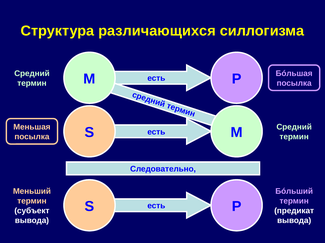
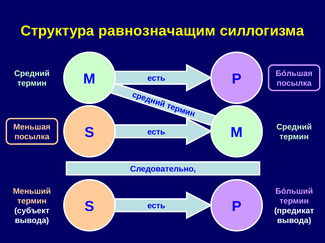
различающихся: различающихся -> равнозначащим
